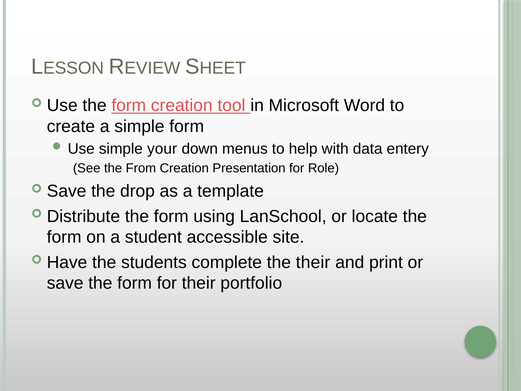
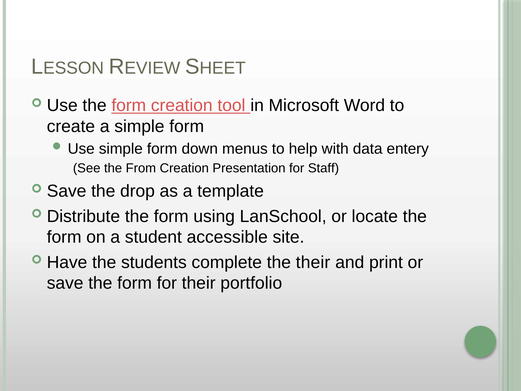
Use simple your: your -> form
Role: Role -> Staff
